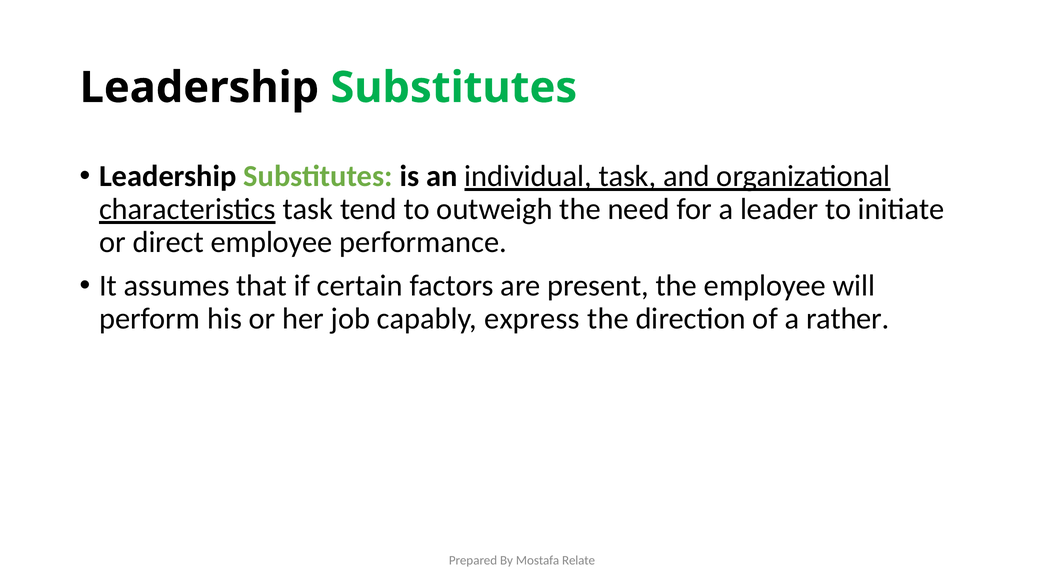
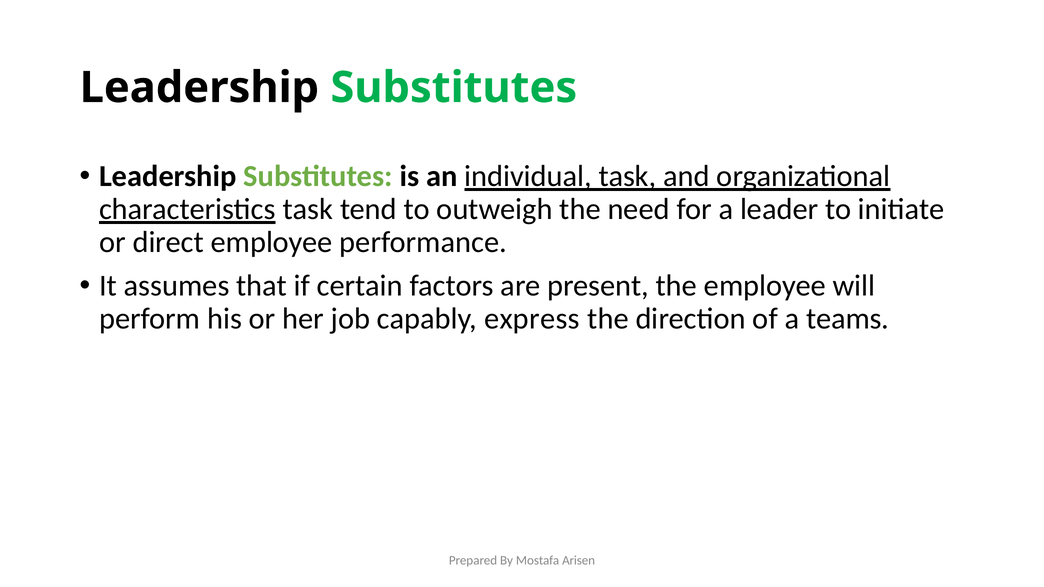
rather: rather -> teams
Relate: Relate -> Arisen
